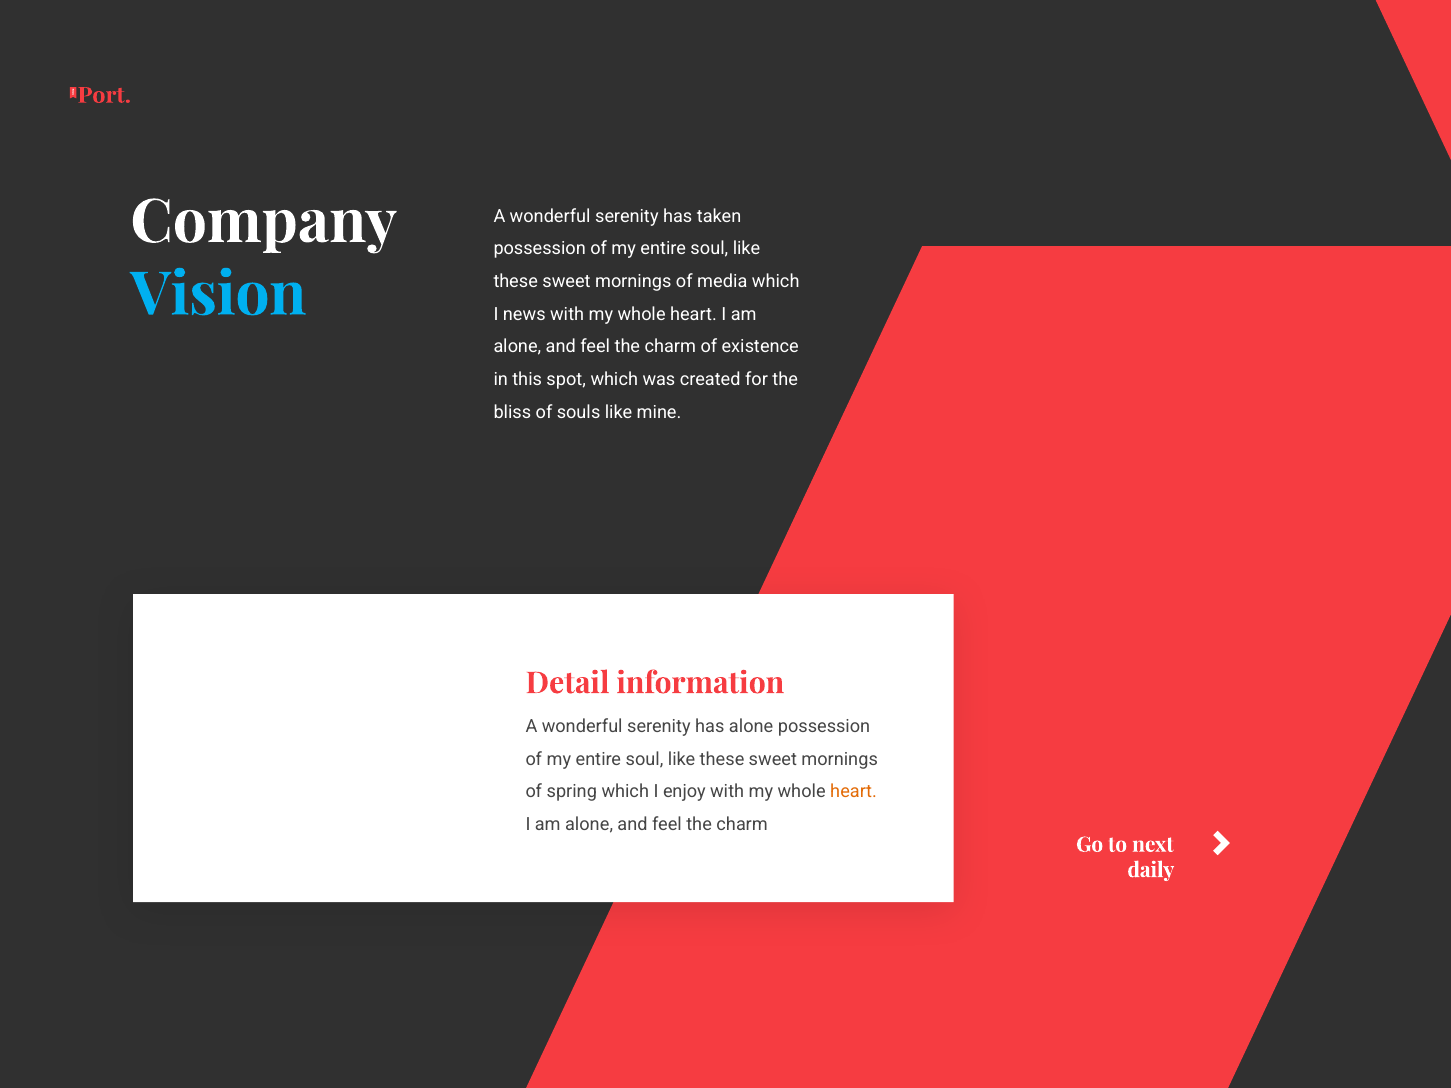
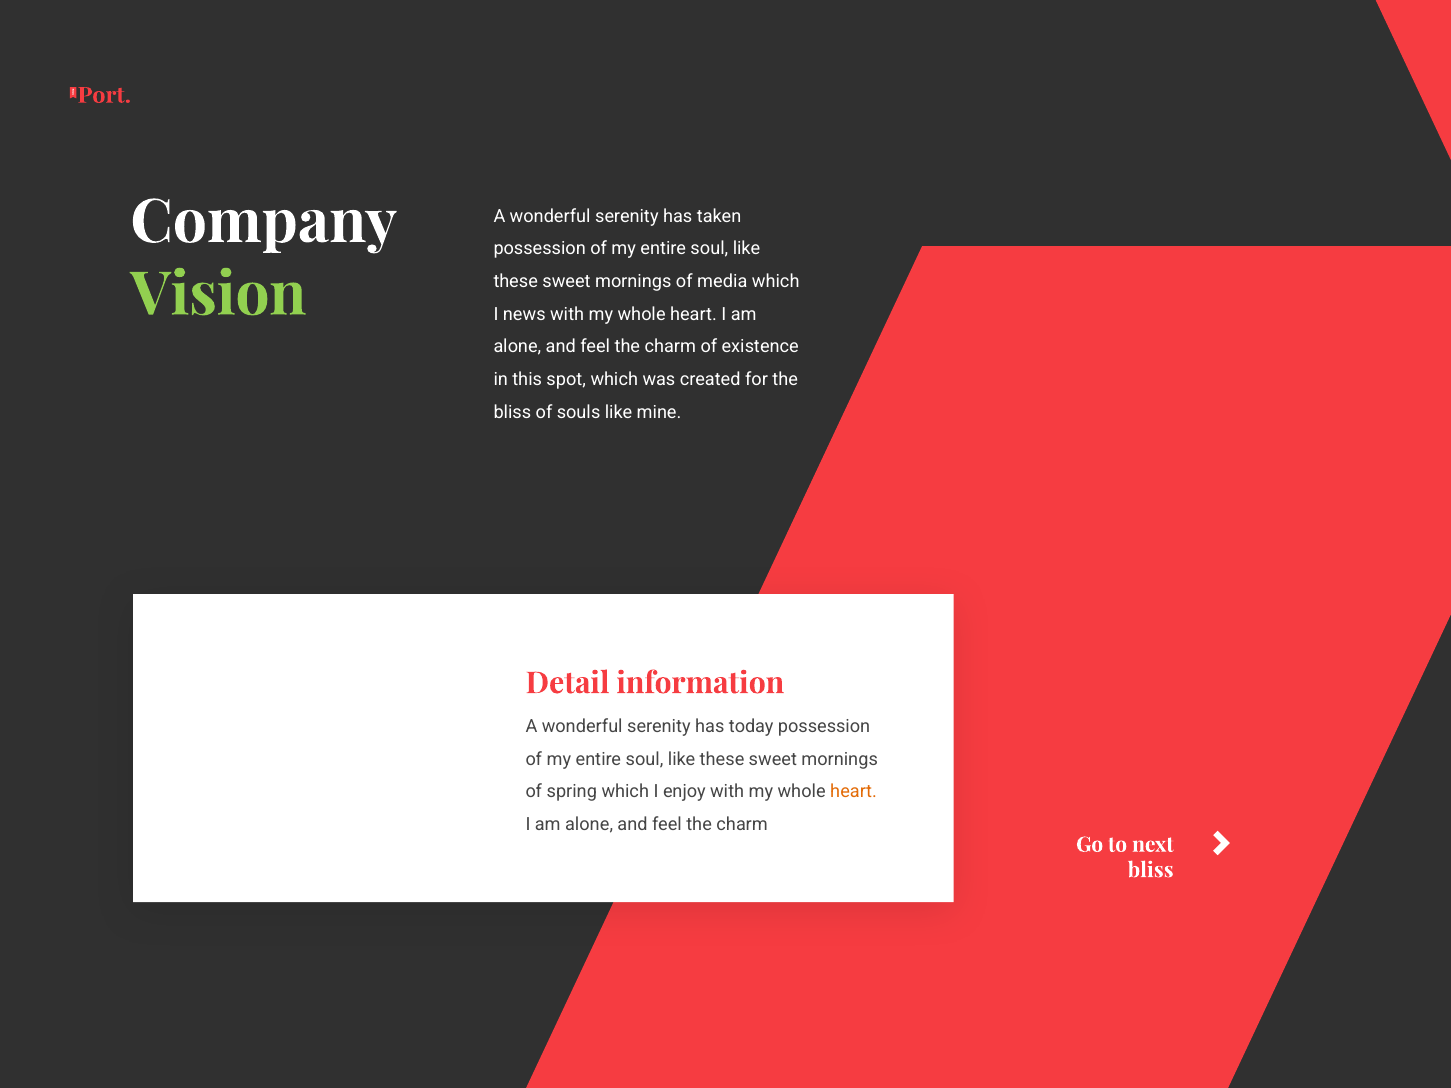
Vision colour: light blue -> light green
has alone: alone -> today
daily at (1151, 870): daily -> bliss
